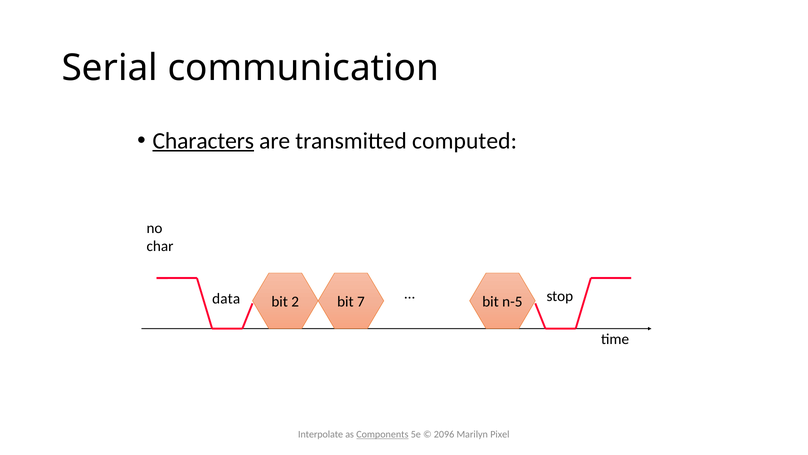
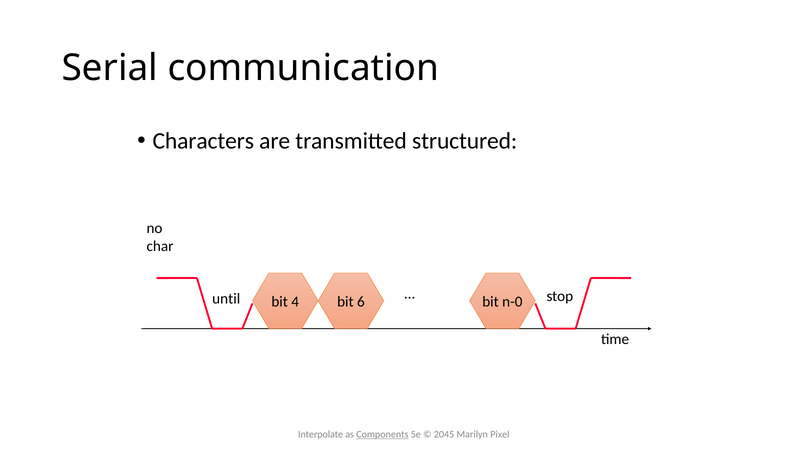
Characters underline: present -> none
computed: computed -> structured
data: data -> until
2: 2 -> 4
7: 7 -> 6
n-5: n-5 -> n-0
2096: 2096 -> 2045
